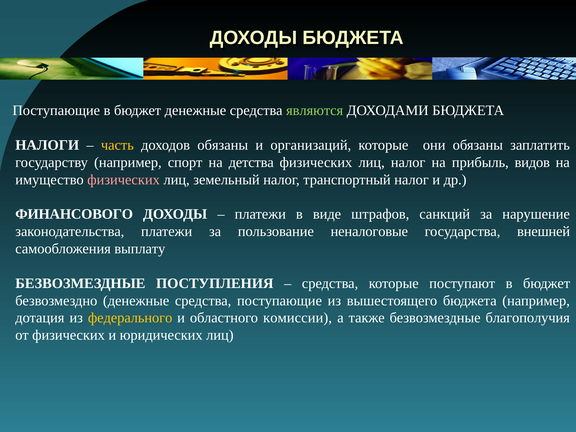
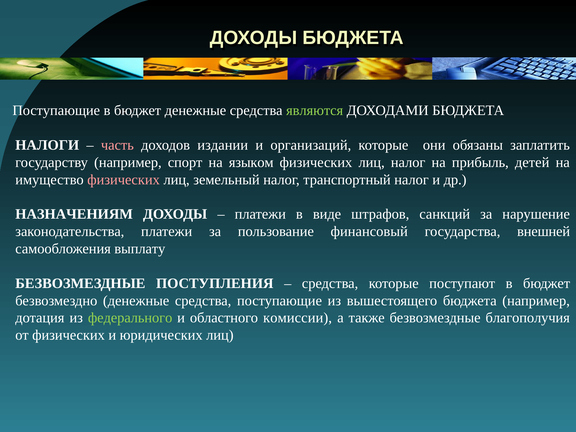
часть colour: yellow -> pink
доходов обязаны: обязаны -> издании
детства: детства -> языком
видов: видов -> детей
ФИНАНСОВОГО: ФИНАНСОВОГО -> НАЗНАЧЕНИЯМ
неналоговые: неналоговые -> финансовый
федерального colour: yellow -> light green
